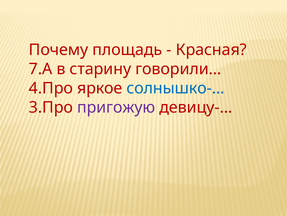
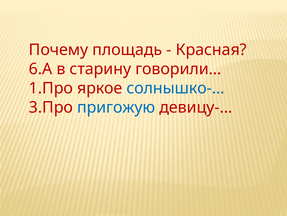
7.А: 7.А -> 6.А
4.Про: 4.Про -> 1.Про
пригожую colour: purple -> blue
